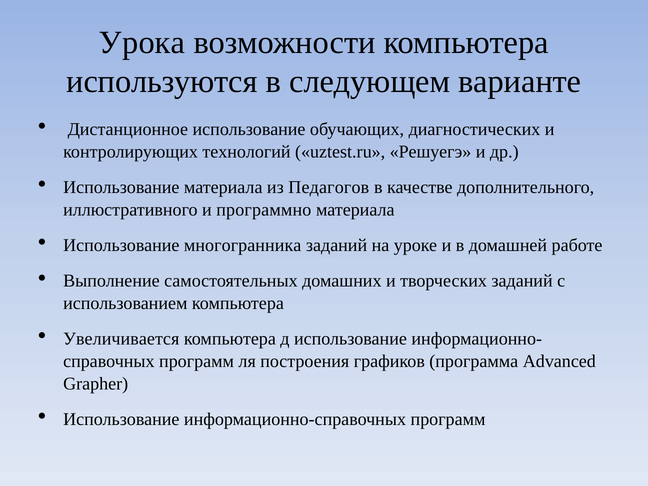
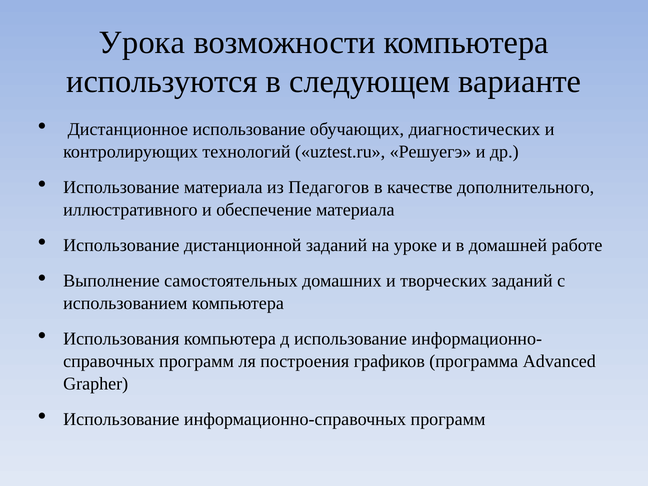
программно: программно -> обеспечение
многогранника: многогранника -> дистанционной
Увеличивается: Увеличивается -> Использования
